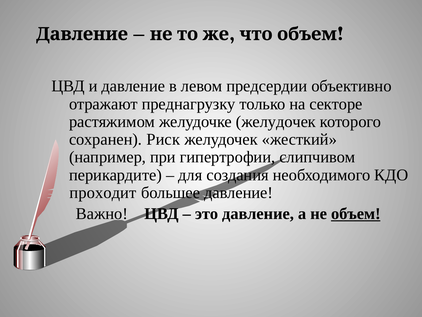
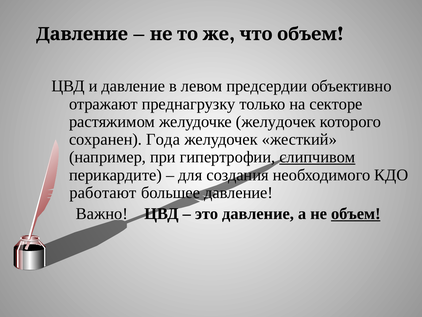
Риск: Риск -> Года
слипчивом underline: none -> present
проходит: проходит -> работают
